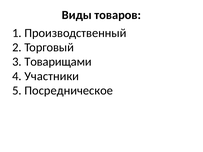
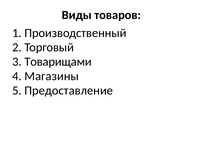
Участники: Участники -> Магазины
Посредническое: Посредническое -> Предоставление
